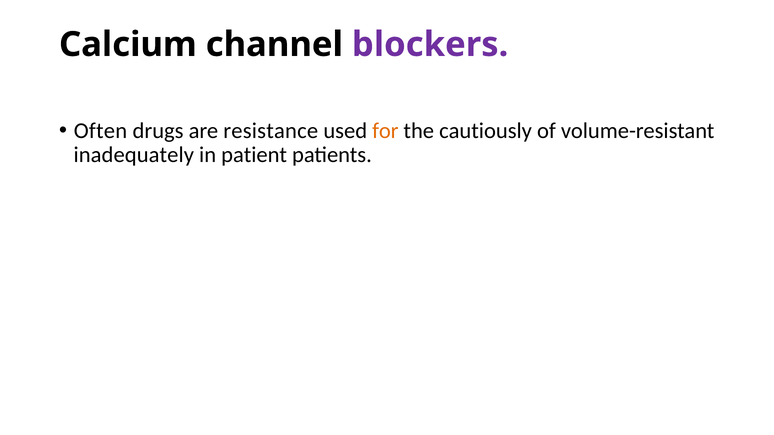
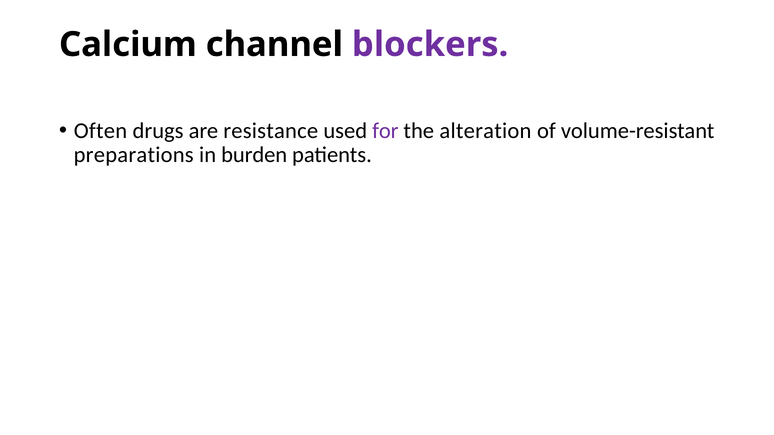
for colour: orange -> purple
cautiously: cautiously -> alteration
inadequately: inadequately -> preparations
patient: patient -> burden
